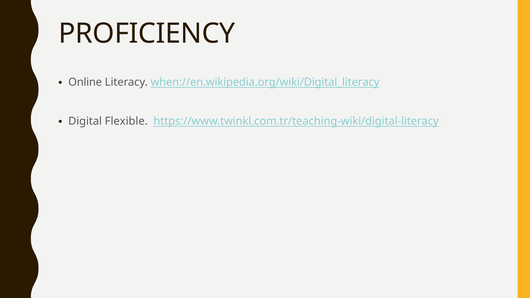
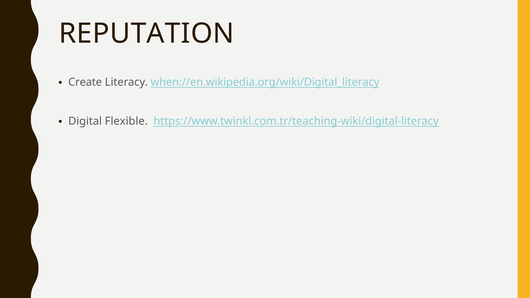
PROFICIENCY: PROFICIENCY -> REPUTATION
Online: Online -> Create
